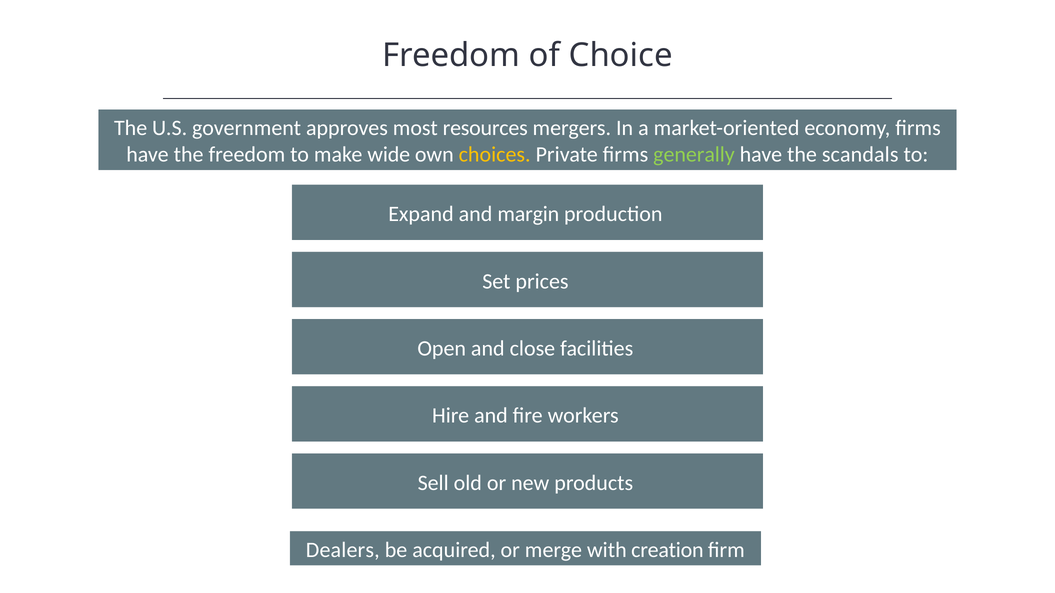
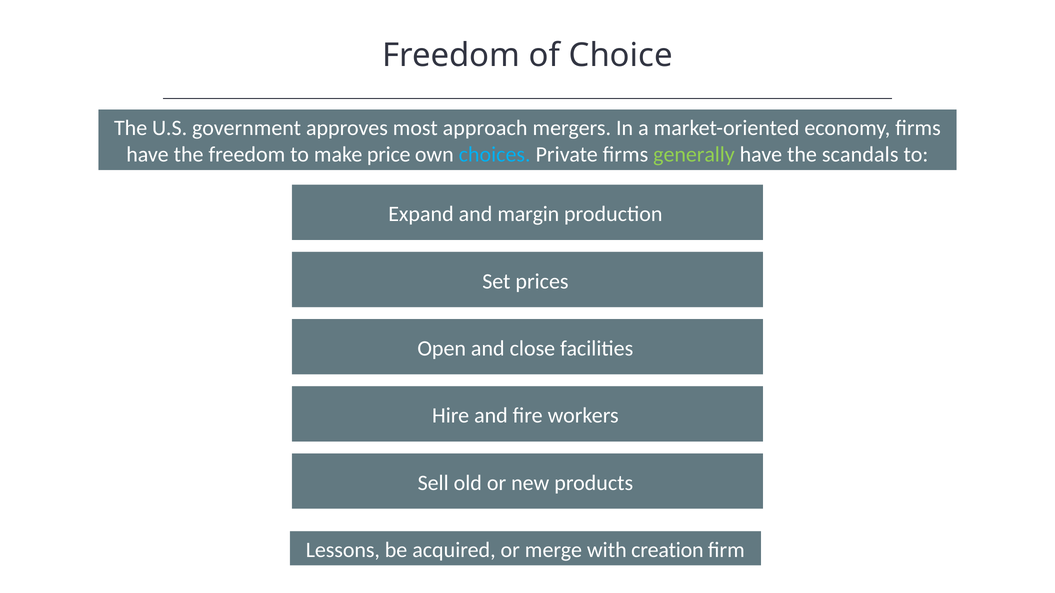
resources: resources -> approach
wide: wide -> price
choices colour: yellow -> light blue
Dealers: Dealers -> Lessons
